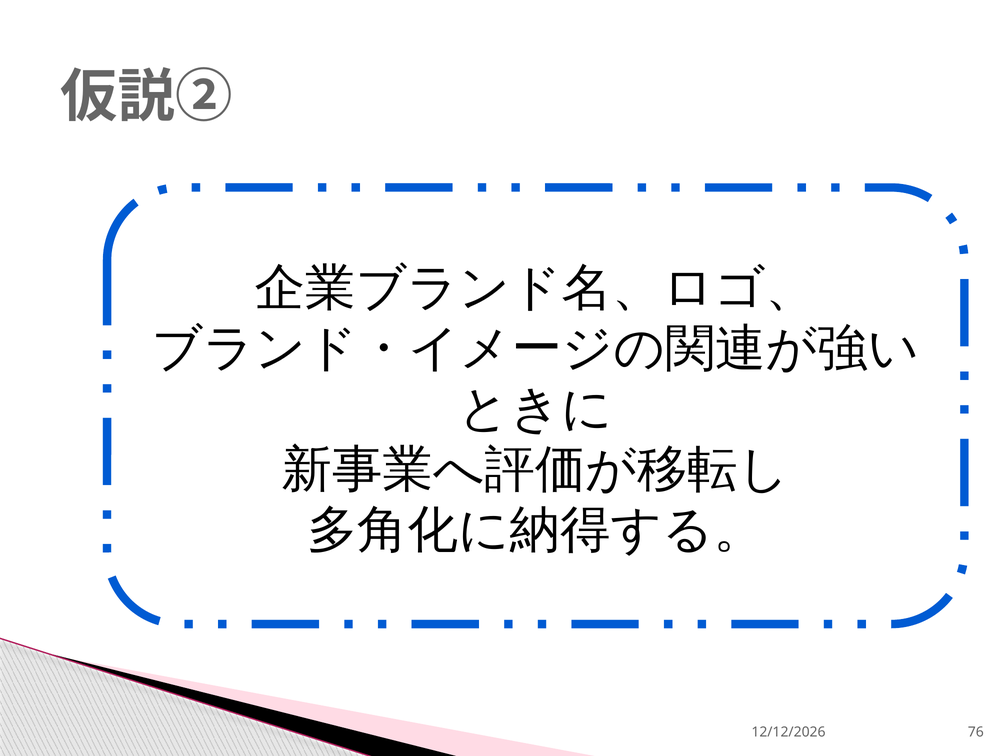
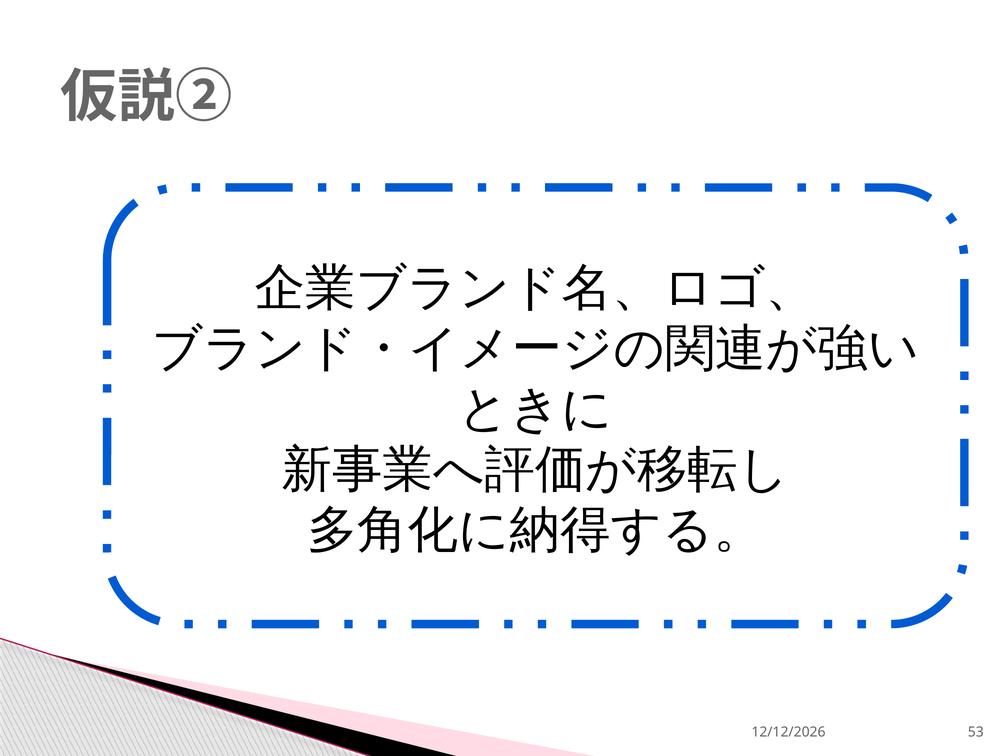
76: 76 -> 53
